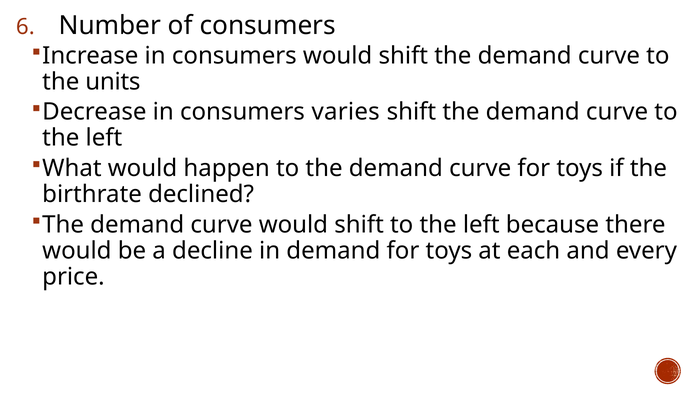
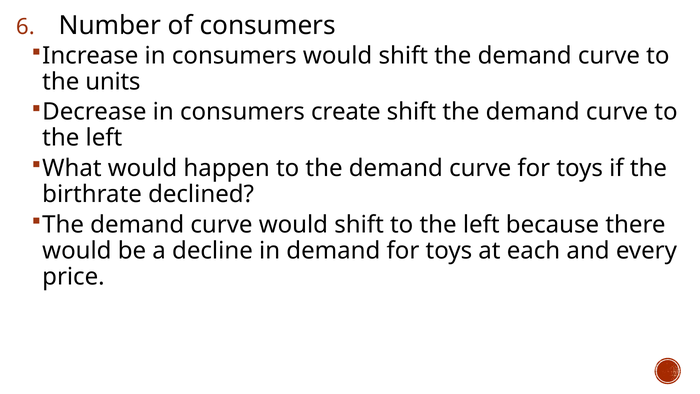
varies: varies -> create
